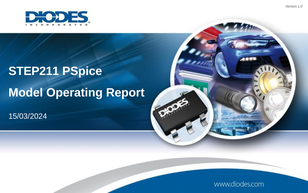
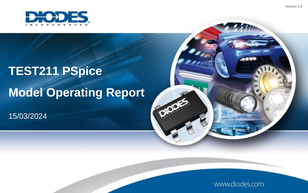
STEP211: STEP211 -> TEST211
